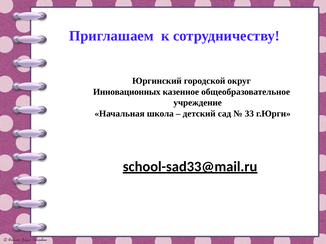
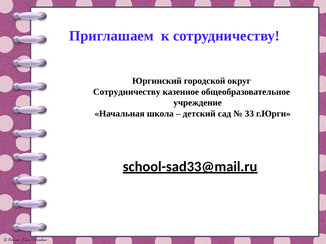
Инновационных at (127, 92): Инновационных -> Сотрудничеству
